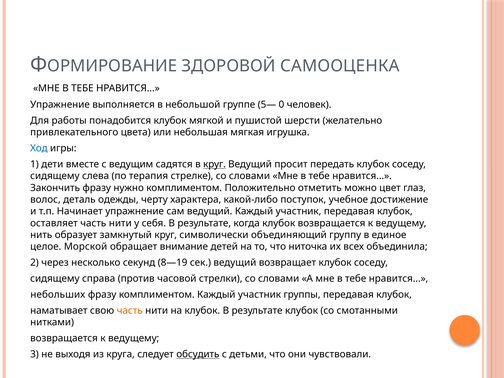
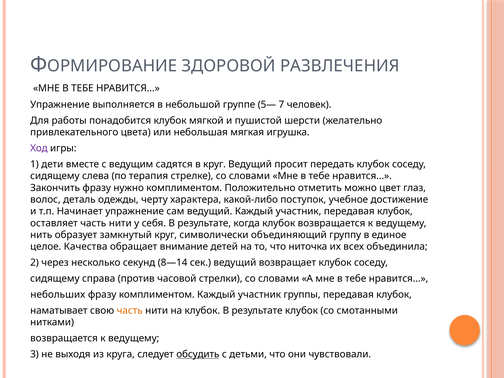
САМООЦЕНКА: САМООЦЕНКА -> РАЗВЛЕЧЕНИЯ
0: 0 -> 7
Ход colour: blue -> purple
круг at (214, 164) underline: present -> none
Морской: Морской -> Качества
8—19: 8—19 -> 8—14
